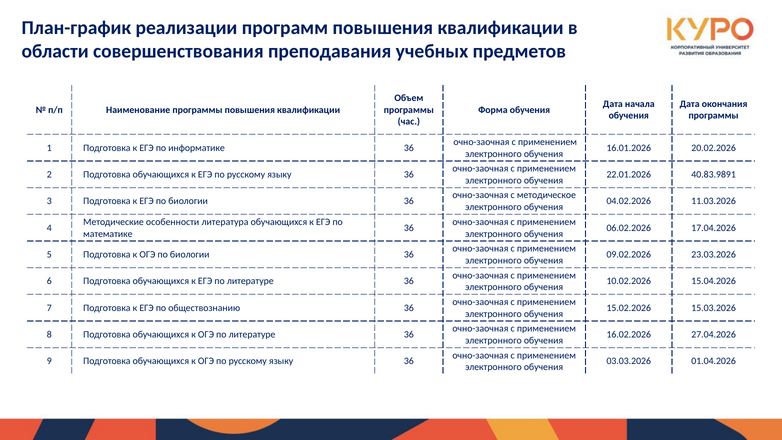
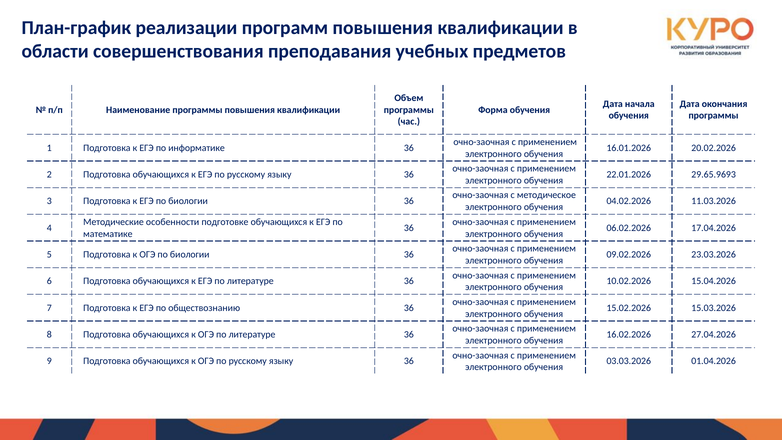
40.83.9891: 40.83.9891 -> 29.65.9693
литература: литература -> подготовке
